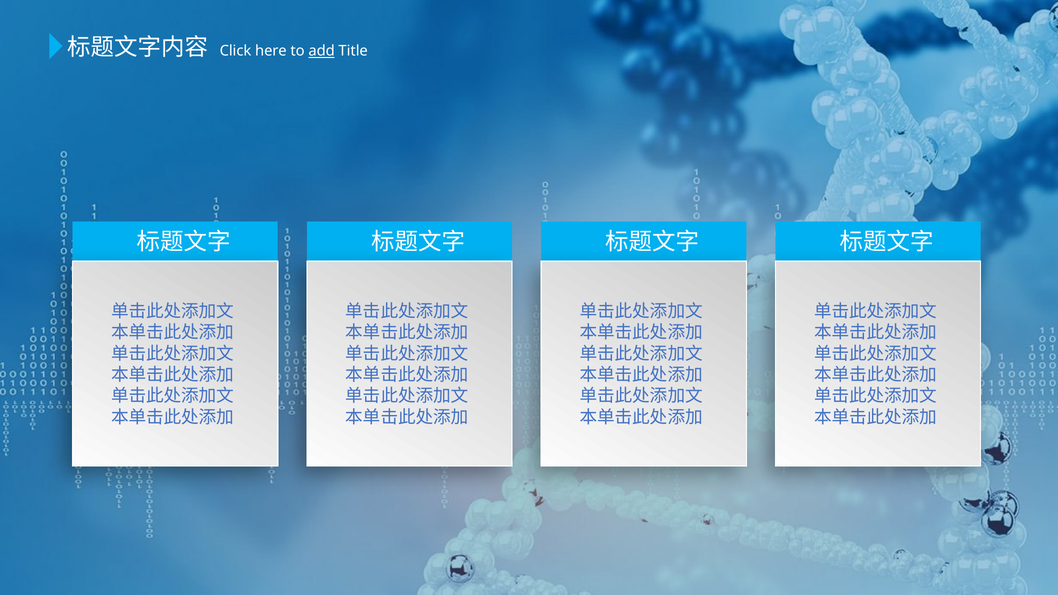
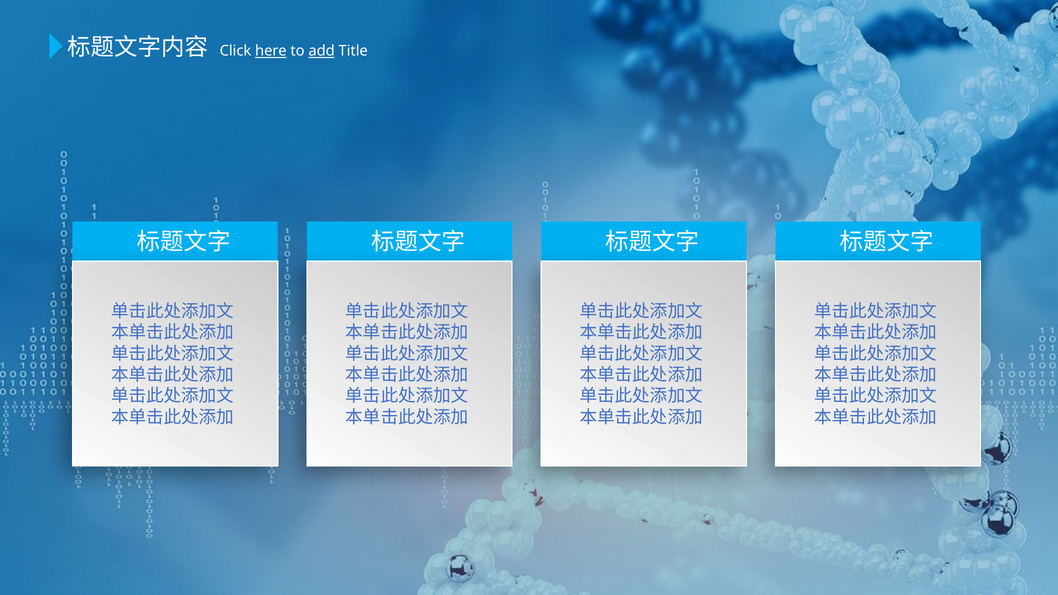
here underline: none -> present
